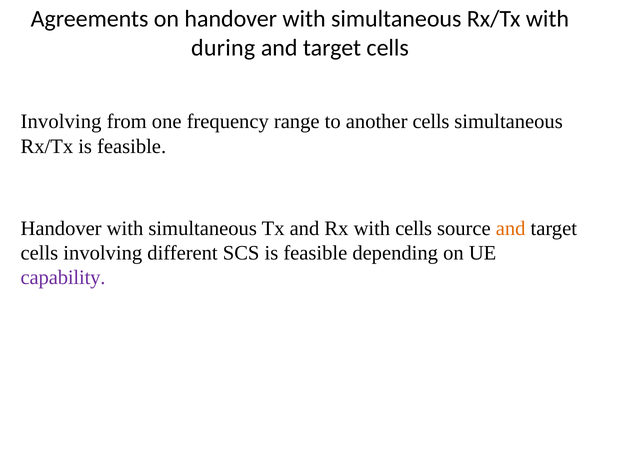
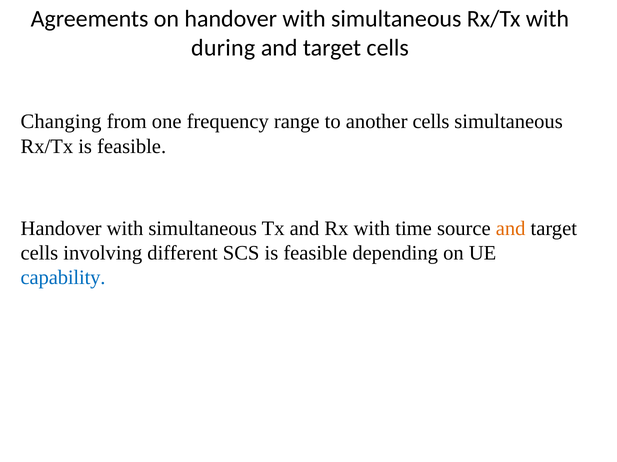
Involving at (61, 122): Involving -> Changing
with cells: cells -> time
capability colour: purple -> blue
